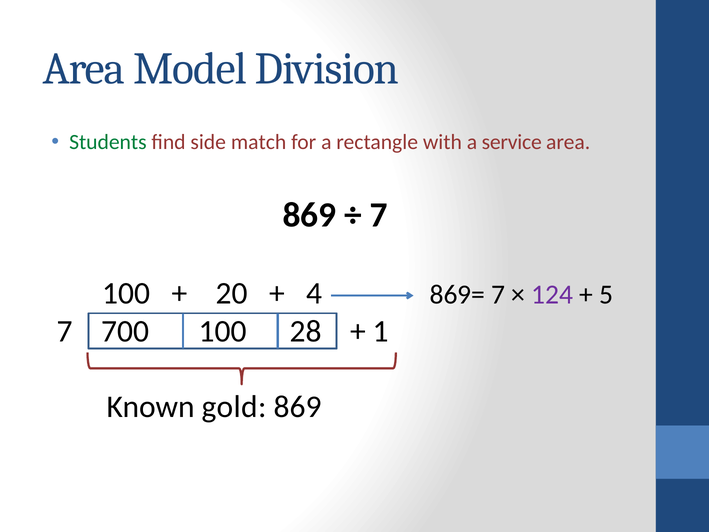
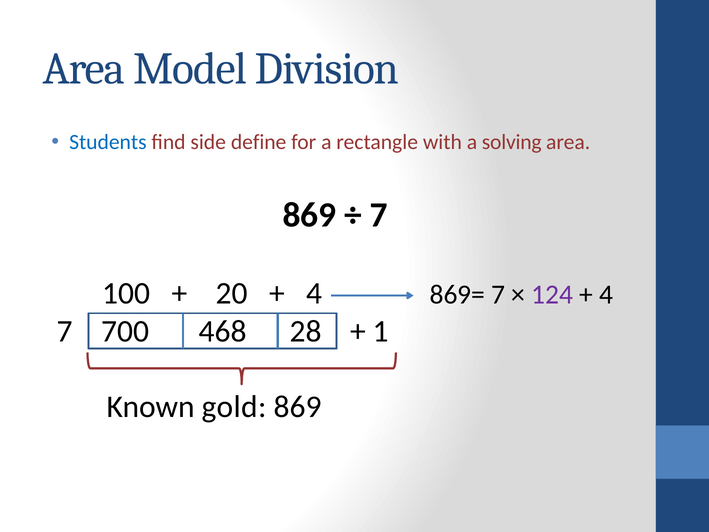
Students colour: green -> blue
match: match -> define
service: service -> solving
5 at (606, 295): 5 -> 4
700 100: 100 -> 468
